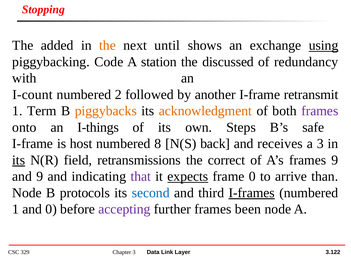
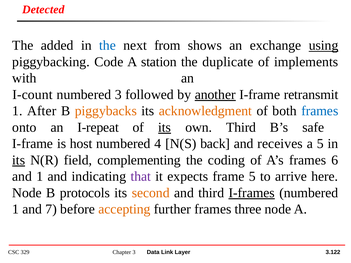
Stopping: Stopping -> Detected
the at (108, 46) colour: orange -> blue
until: until -> from
discussed: discussed -> duplicate
redundancy: redundancy -> implements
numbered 2: 2 -> 3
another underline: none -> present
Term: Term -> After
frames at (320, 111) colour: purple -> blue
I-things: I-things -> I-repeat
its at (165, 127) underline: none -> present
own Steps: Steps -> Third
8: 8 -> 4
a 3: 3 -> 5
retransmissions: retransmissions -> complementing
correct: correct -> coding
frames 9: 9 -> 6
and 9: 9 -> 1
expects underline: present -> none
frame 0: 0 -> 5
than: than -> here
second colour: blue -> orange
and 0: 0 -> 7
accepting colour: purple -> orange
been: been -> three
